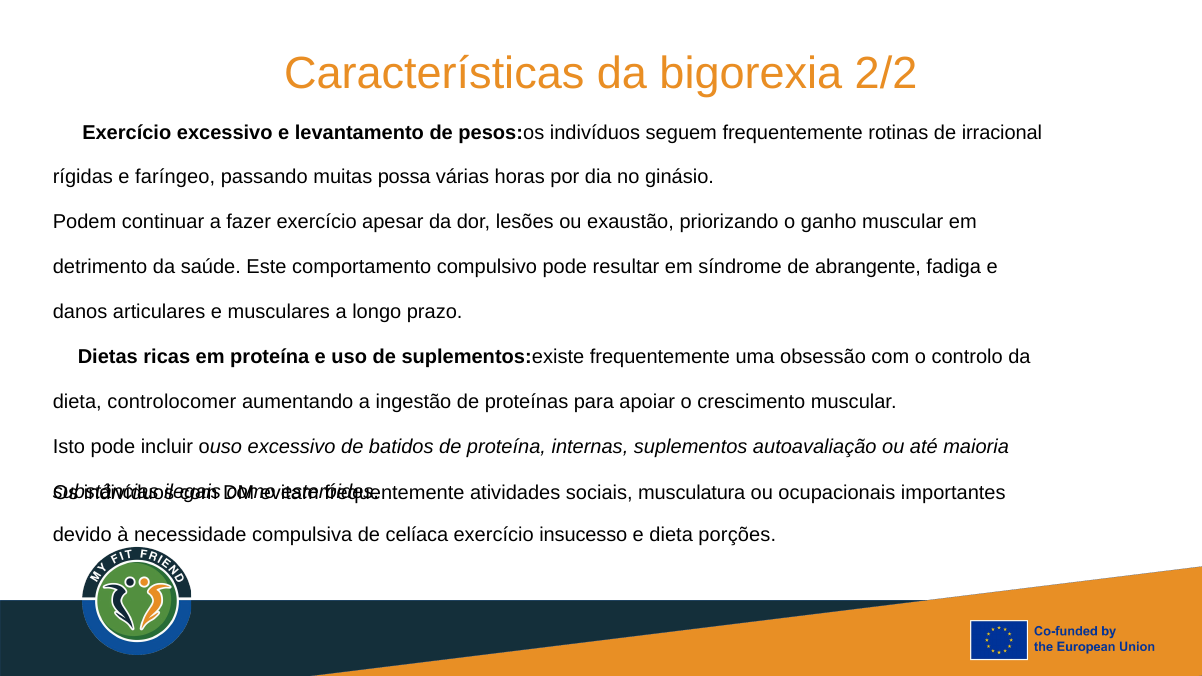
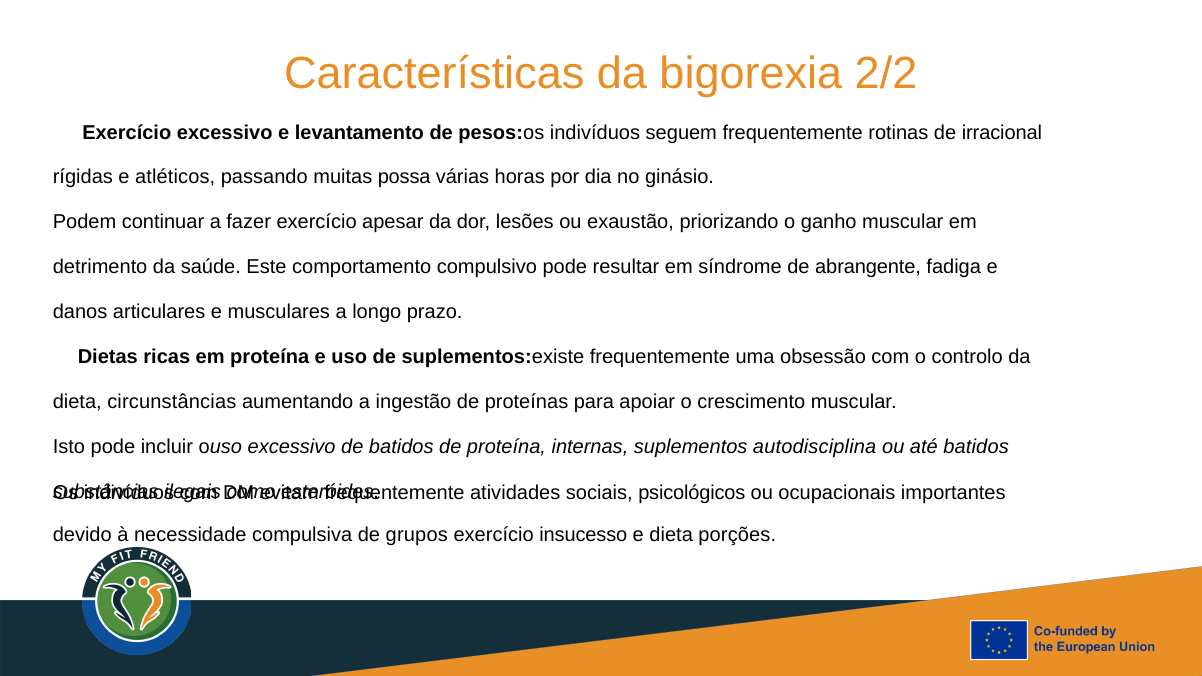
faríngeo: faríngeo -> atléticos
controlocomer: controlocomer -> circunstâncias
autoavaliação: autoavaliação -> autodisciplina
até maioria: maioria -> batidos
musculatura: musculatura -> psicológicos
celíaca: celíaca -> grupos
